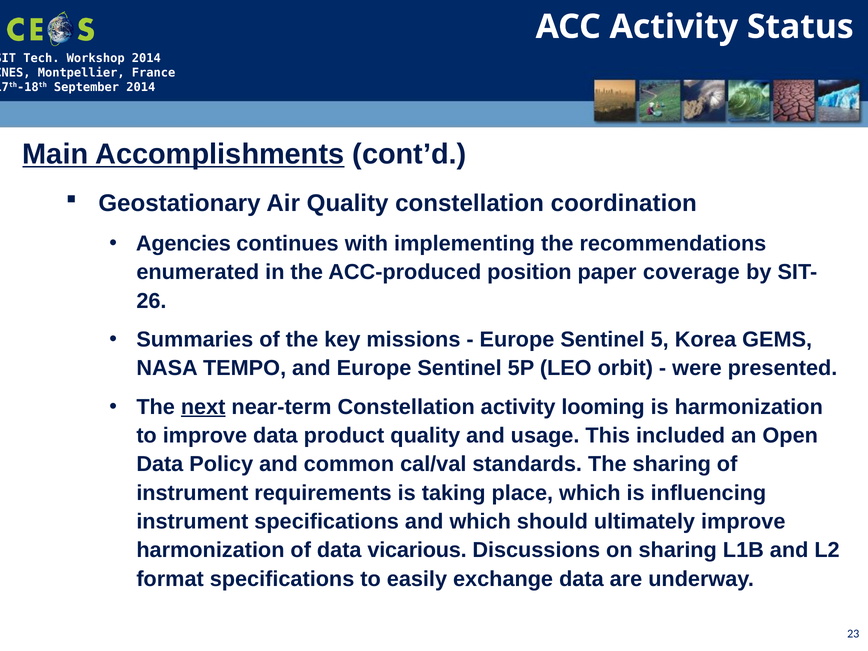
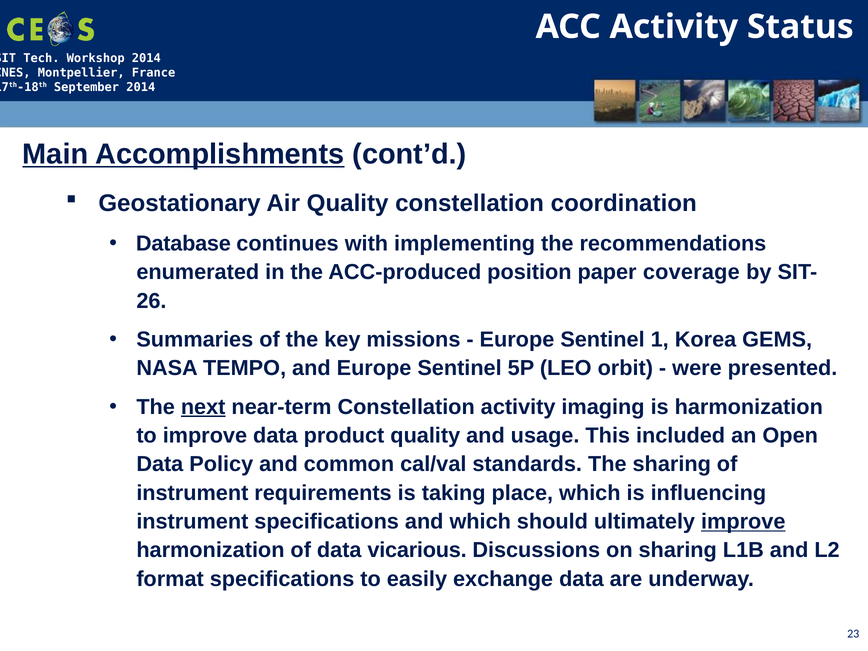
Agencies: Agencies -> Database
5: 5 -> 1
looming: looming -> imaging
improve at (743, 522) underline: none -> present
